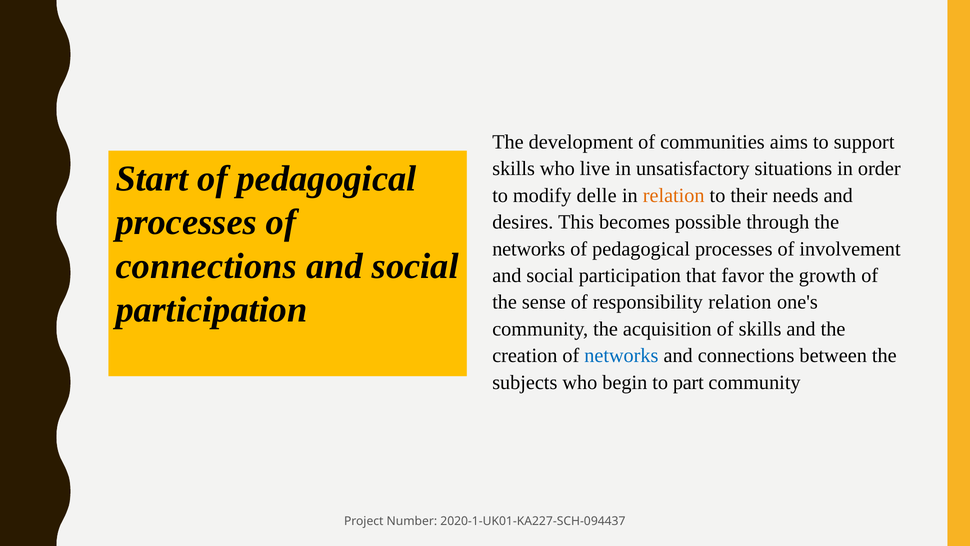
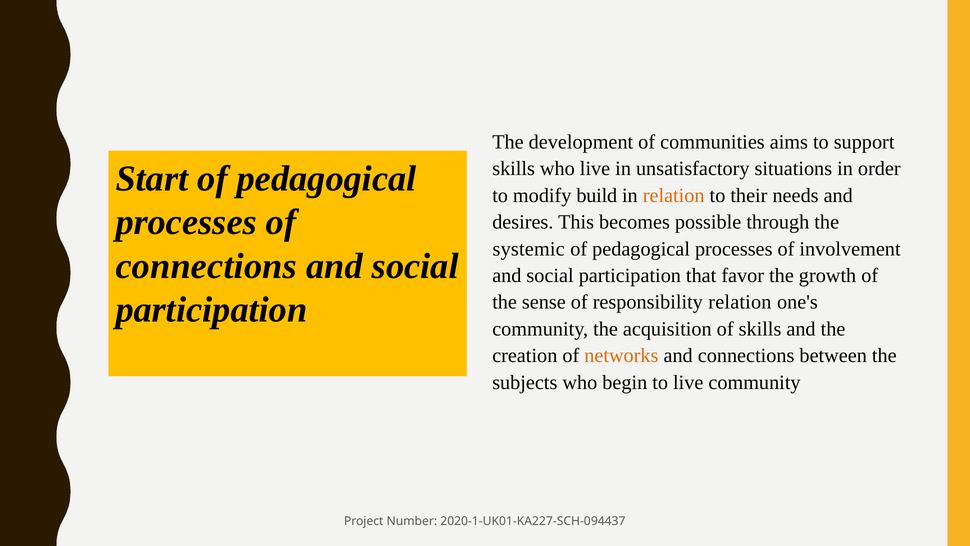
delle: delle -> build
networks at (529, 249): networks -> systemic
networks at (621, 355) colour: blue -> orange
to part: part -> live
